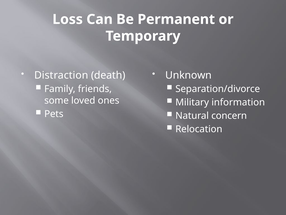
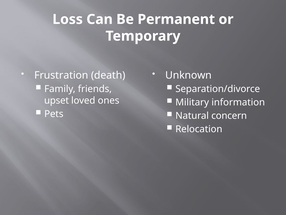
Distraction: Distraction -> Frustration
some: some -> upset
